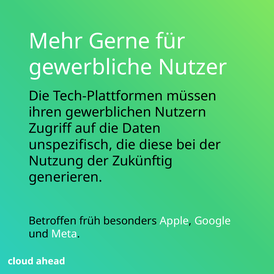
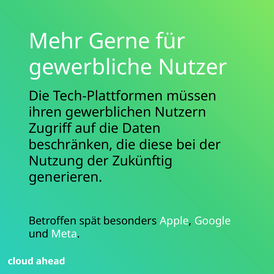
unspezifisch: unspezifisch -> beschränken
früh: früh -> spät
